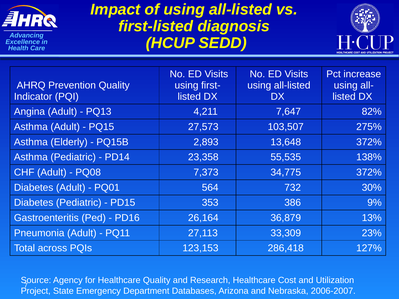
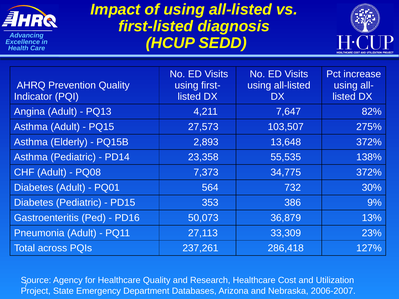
26,164: 26,164 -> 50,073
123,153: 123,153 -> 237,261
